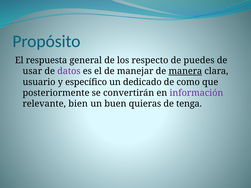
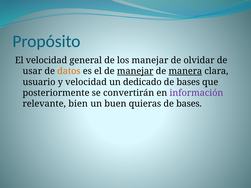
El respuesta: respuesta -> velocidad
los respecto: respecto -> manejar
puedes: puedes -> olvidar
datos colour: purple -> orange
manejar at (135, 71) underline: none -> present
y específico: específico -> velocidad
como at (188, 82): como -> bases
tenga at (189, 104): tenga -> bases
